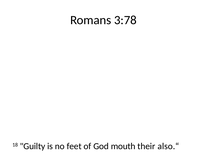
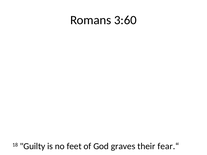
3:78: 3:78 -> 3:60
mouth: mouth -> graves
also.“: also.“ -> fear.“
